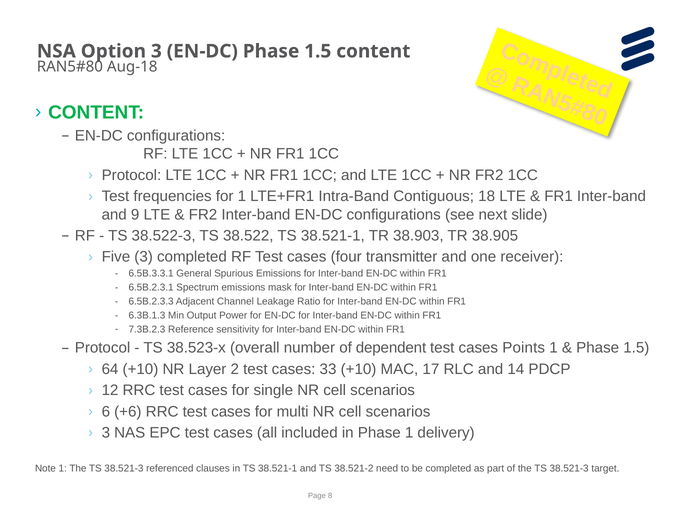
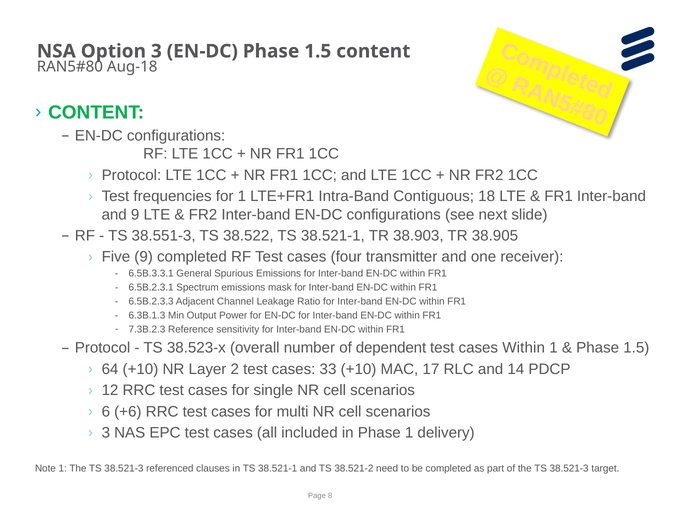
38.522-3: 38.522-3 -> 38.551-3
Five 3: 3 -> 9
cases Points: Points -> Within
